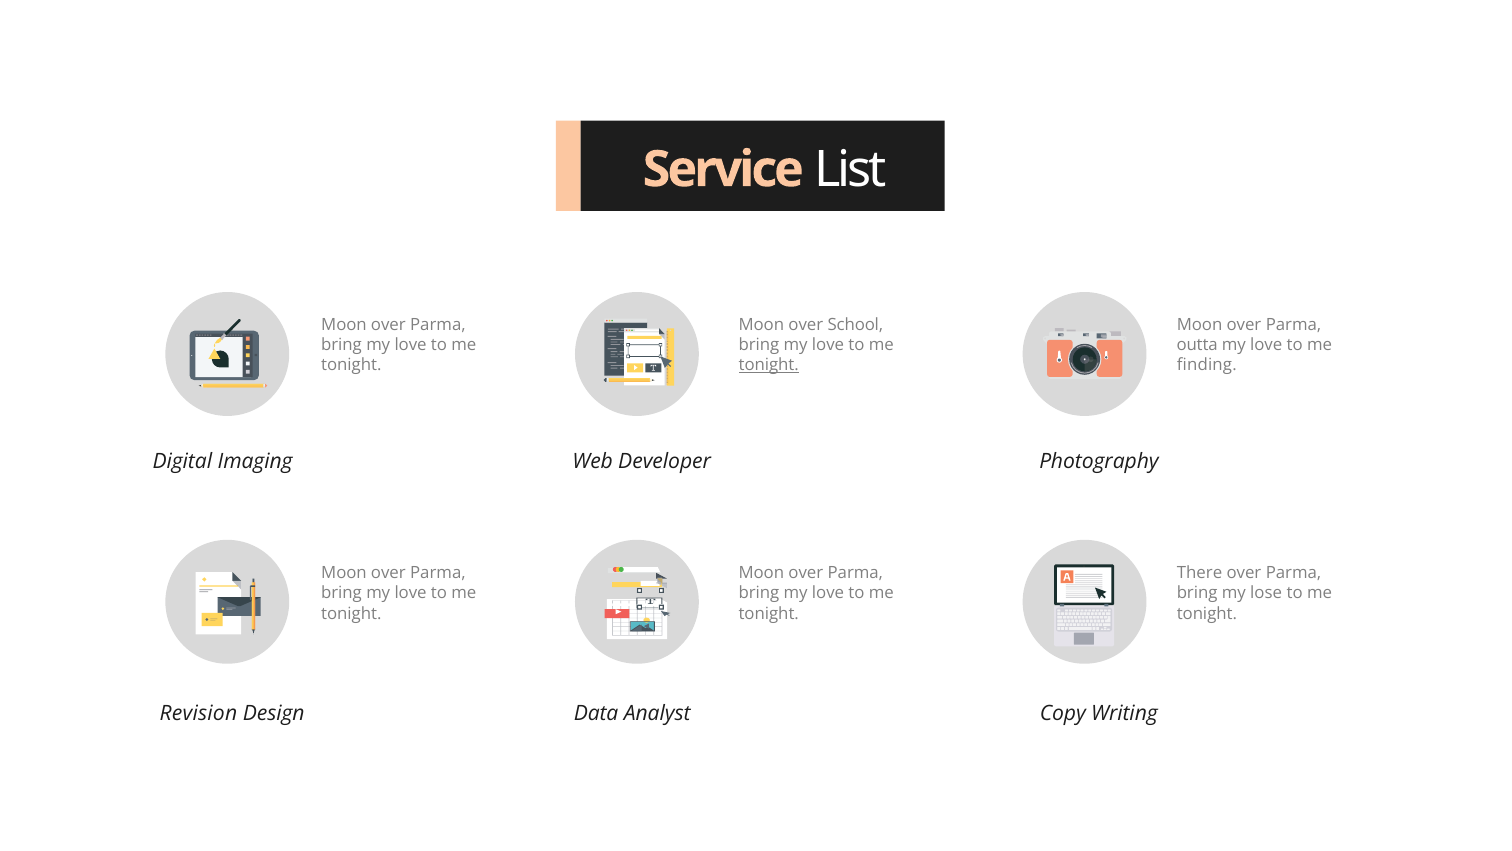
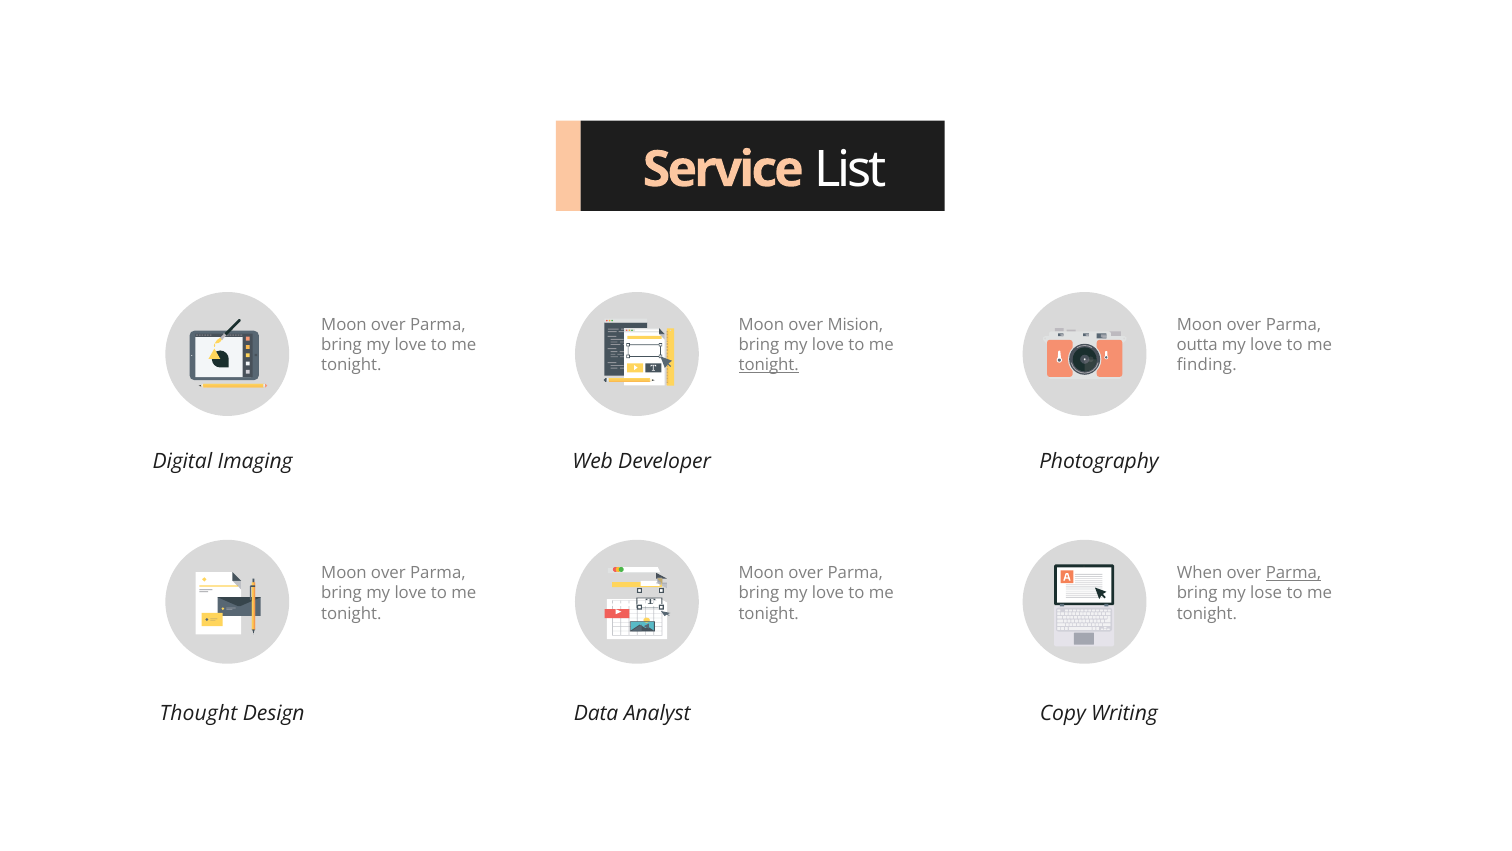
School: School -> Mision
There: There -> When
Parma at (1294, 573) underline: none -> present
Revision: Revision -> Thought
